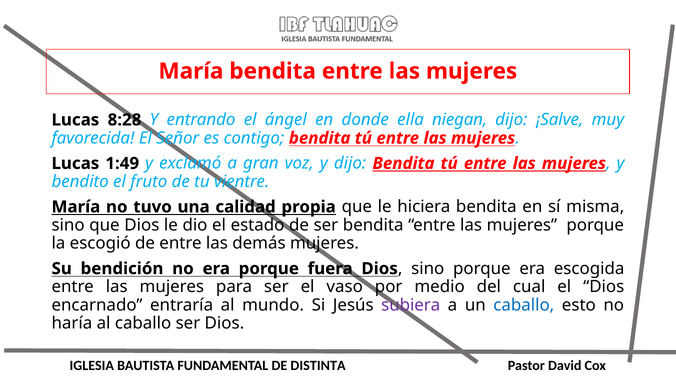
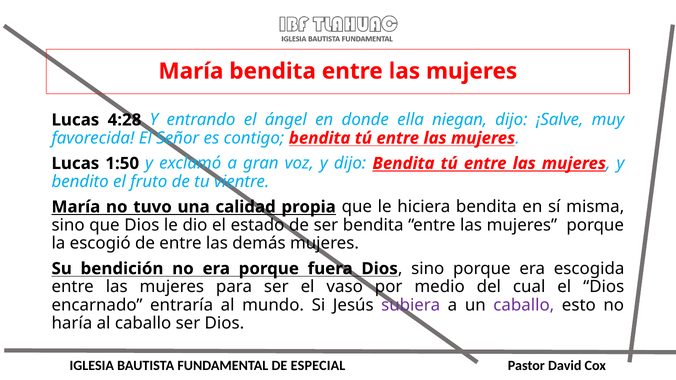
8:28: 8:28 -> 4:28
1:49: 1:49 -> 1:50
caballo at (524, 305) colour: blue -> purple
DISTINTA: DISTINTA -> ESPECIAL
